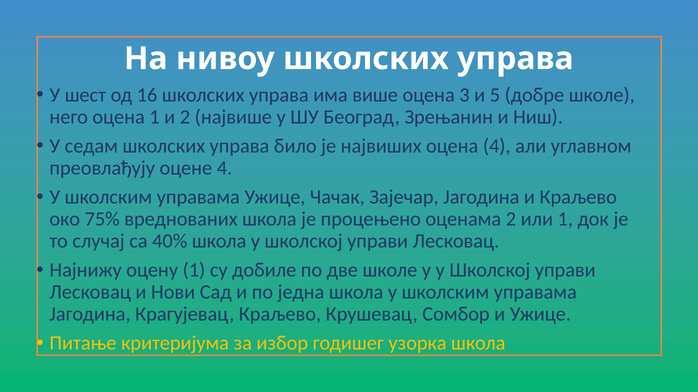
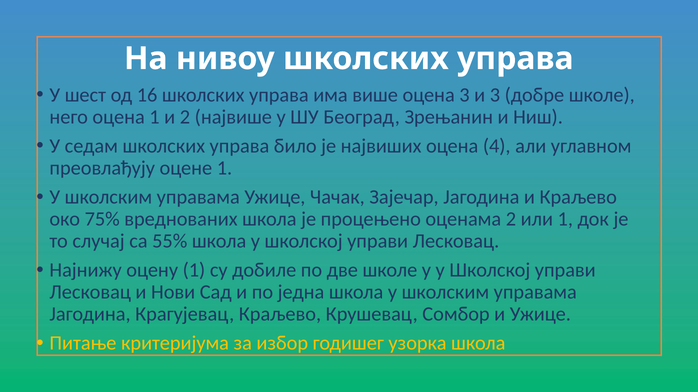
и 5: 5 -> 3
оцене 4: 4 -> 1
40%: 40% -> 55%
